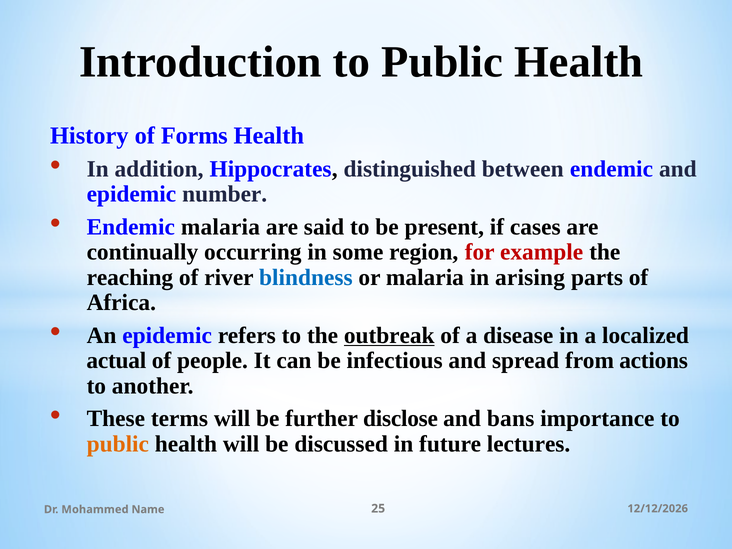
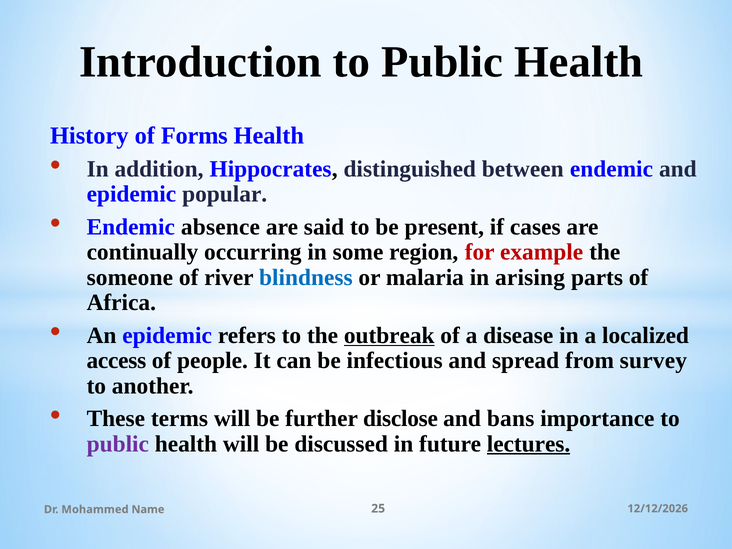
number: number -> popular
Endemic malaria: malaria -> absence
reaching: reaching -> someone
actual: actual -> access
actions: actions -> survey
public at (118, 444) colour: orange -> purple
lectures underline: none -> present
